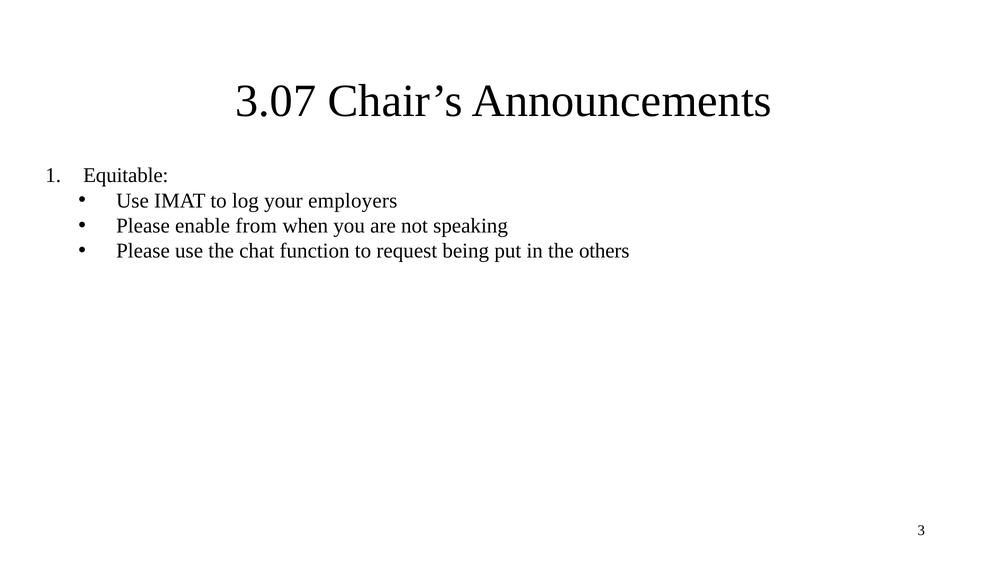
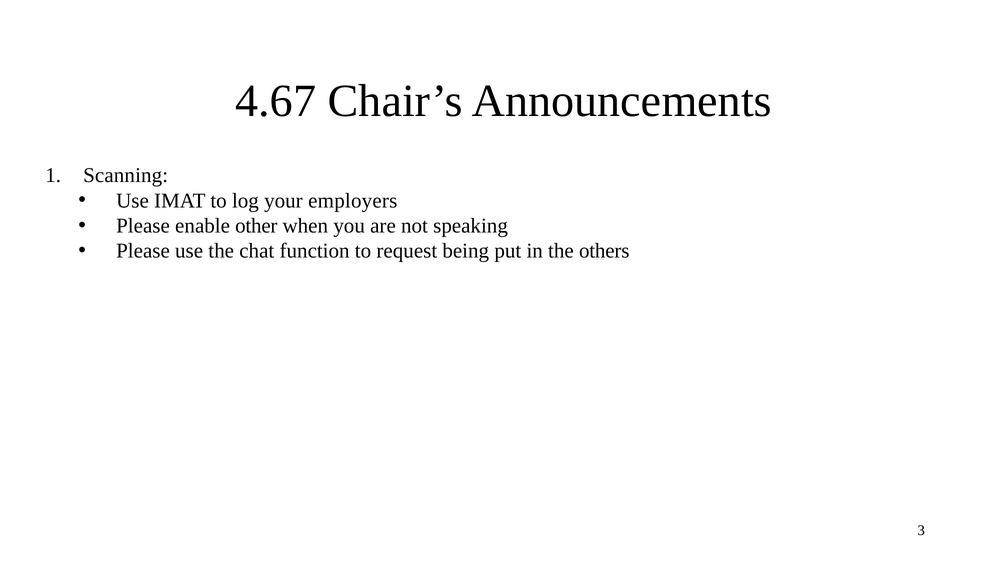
3.07: 3.07 -> 4.67
Equitable: Equitable -> Scanning
from: from -> other
